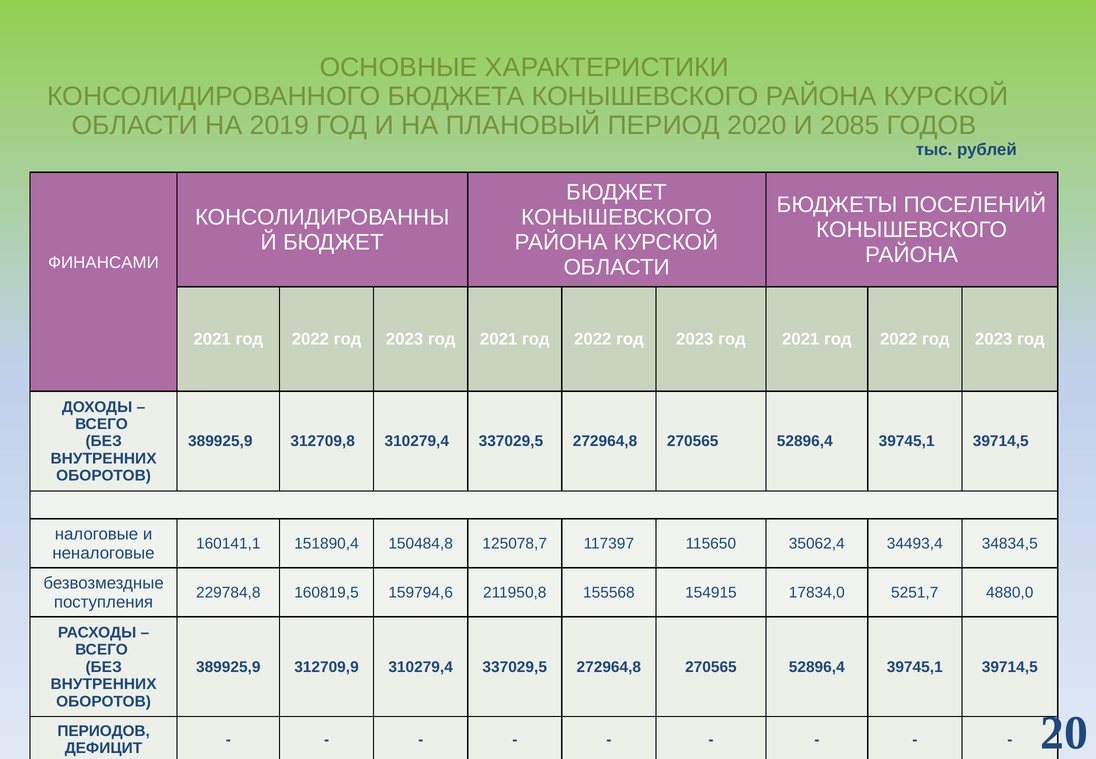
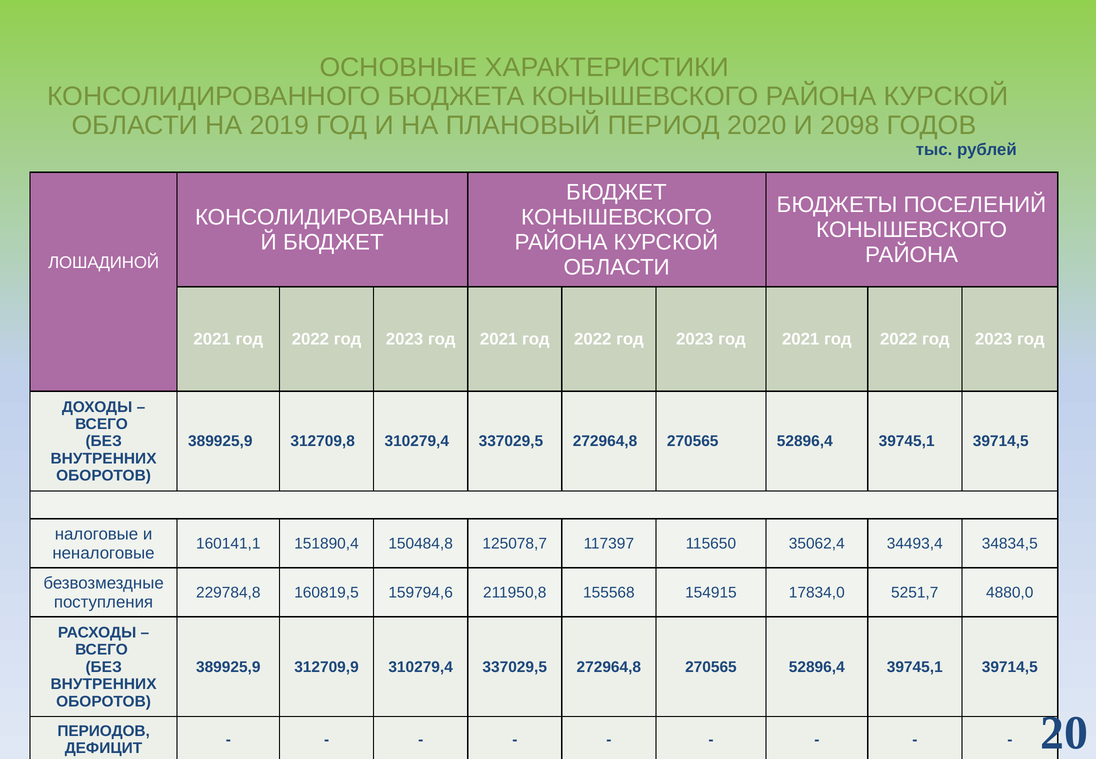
2085: 2085 -> 2098
ФИНАНСАМИ: ФИНАНСАМИ -> ЛОШАДИНОЙ
